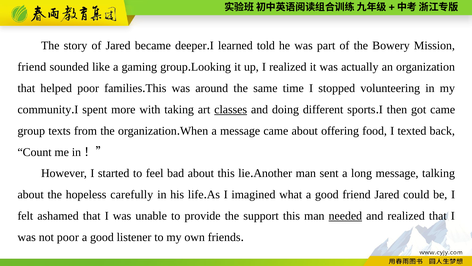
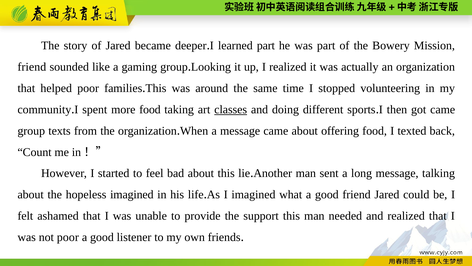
learned told: told -> part
more with: with -> food
hopeless carefully: carefully -> imagined
needed underline: present -> none
